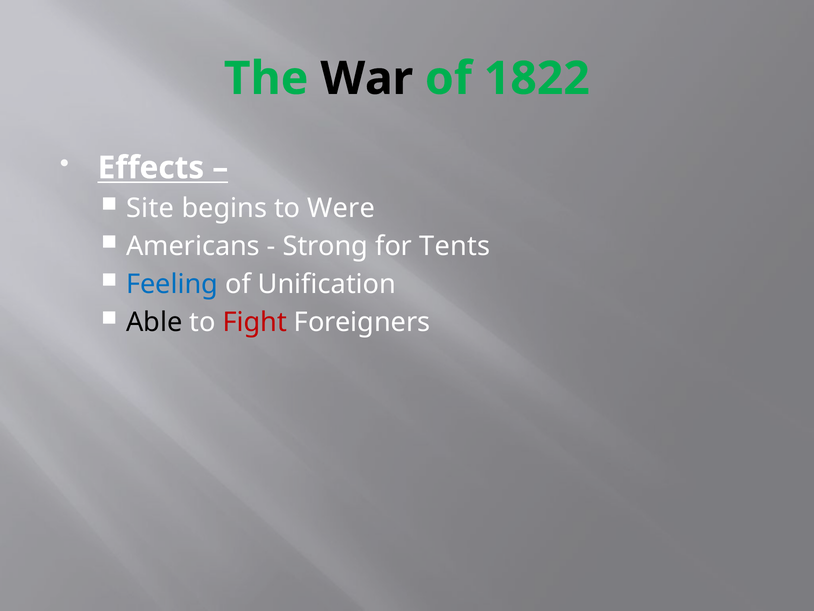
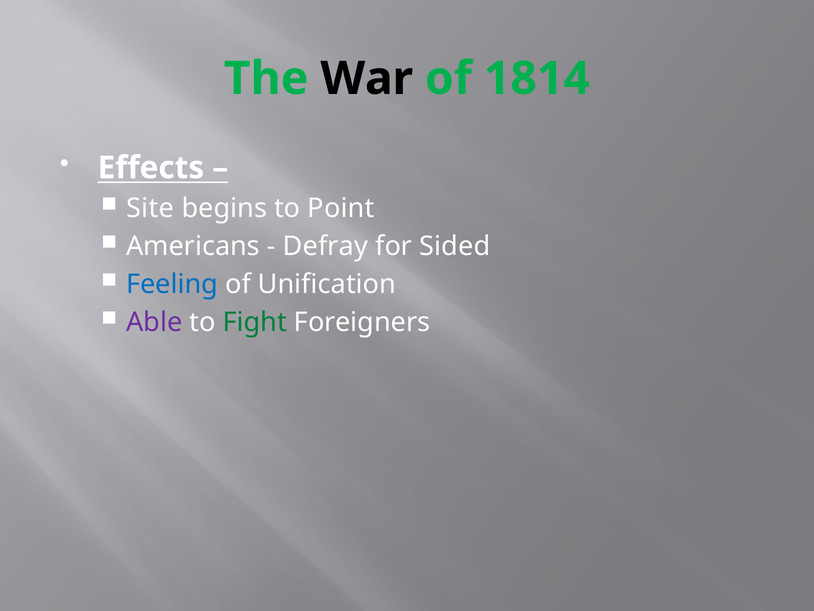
1822: 1822 -> 1814
Were: Were -> Point
Strong: Strong -> Defray
Tents: Tents -> Sided
Able colour: black -> purple
Fight colour: red -> green
